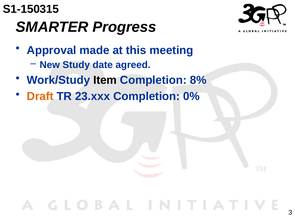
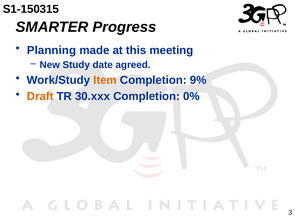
Approval: Approval -> Planning
Item colour: black -> orange
8%: 8% -> 9%
23.xxx: 23.xxx -> 30.xxx
